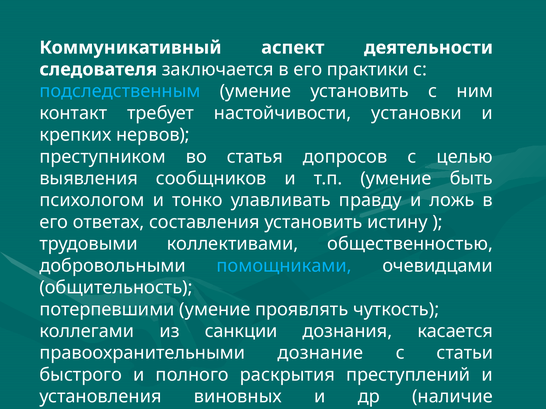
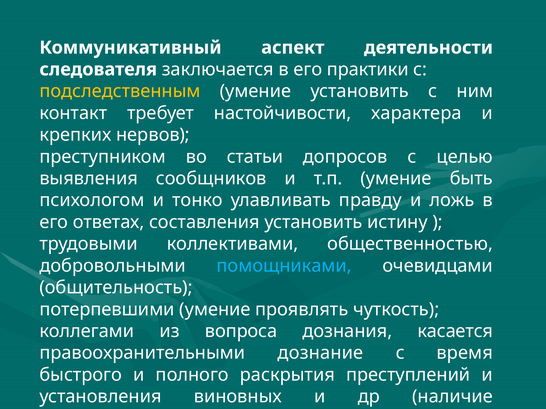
подследственным colour: light blue -> yellow
установки: установки -> характера
статья: статья -> статьи
санкции: санкции -> вопроса
статьи: статьи -> время
